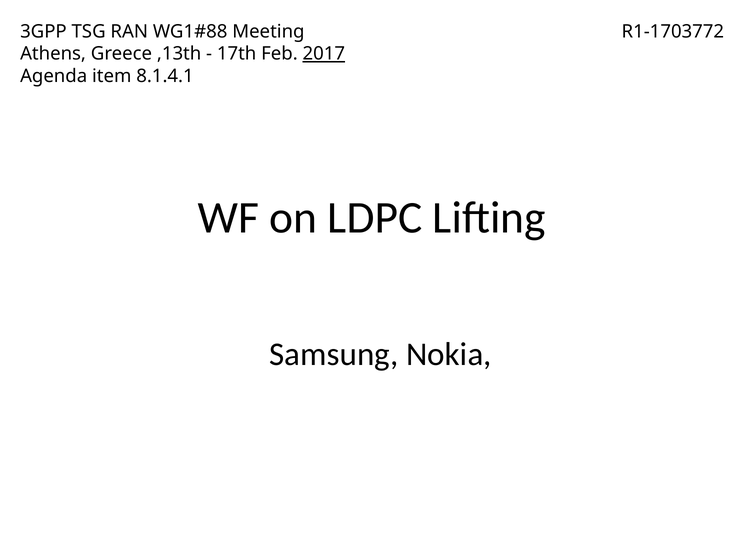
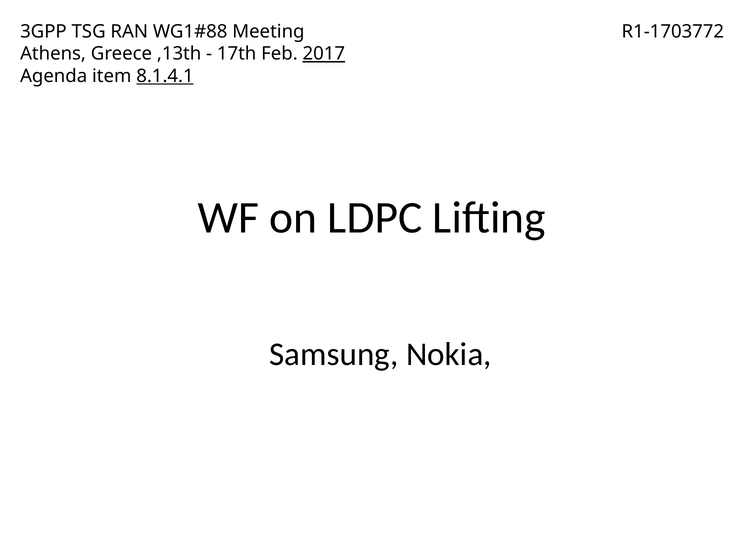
8.1.4.1 underline: none -> present
